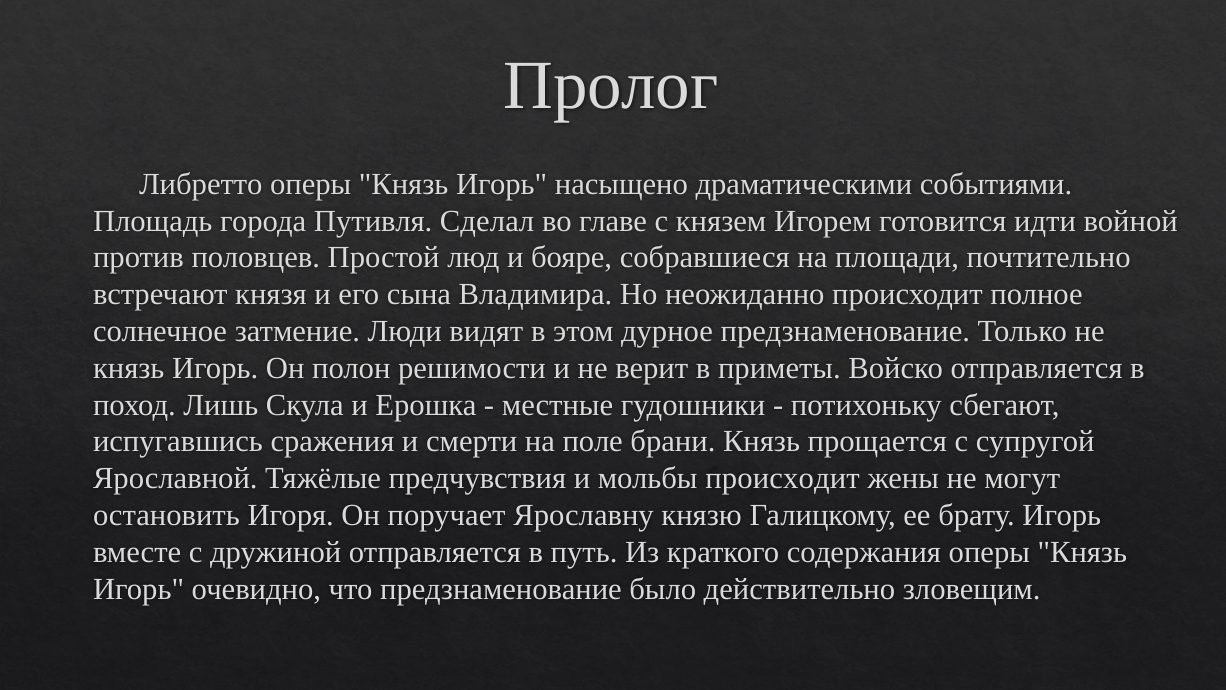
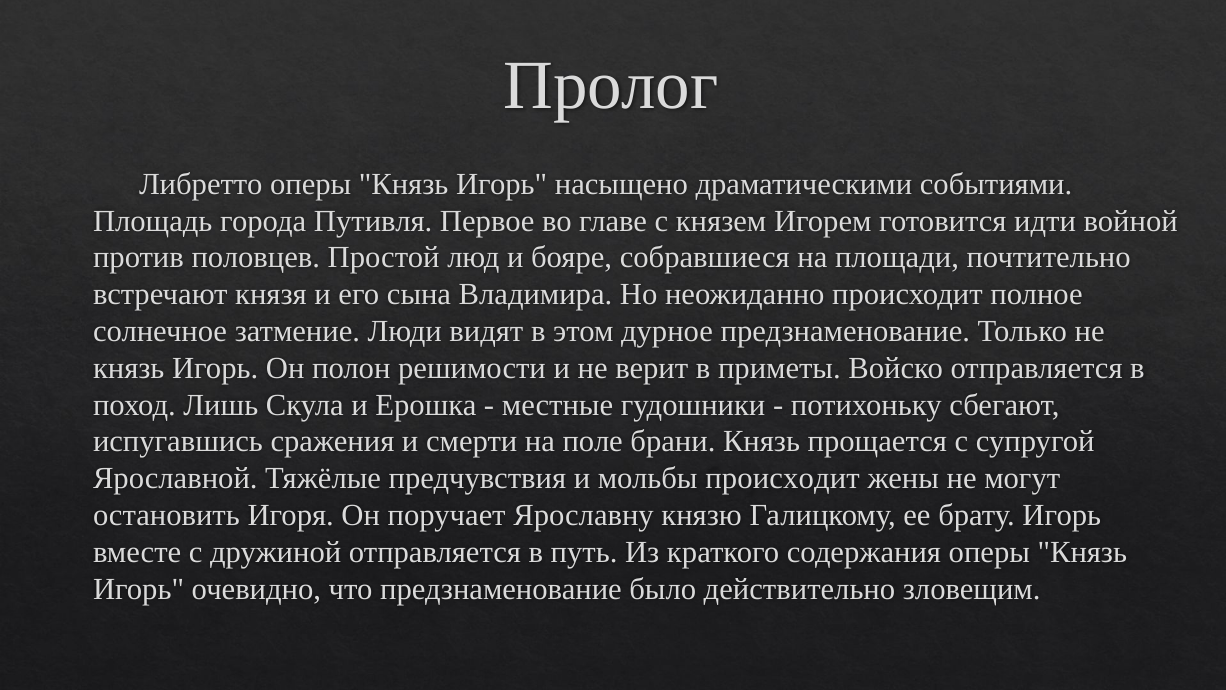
Сделал: Сделал -> Первое
